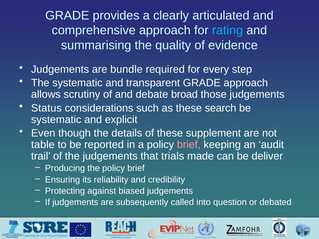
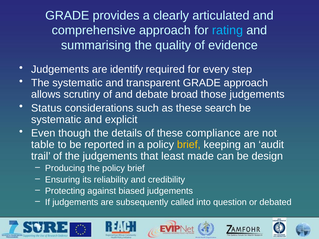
bundle: bundle -> identify
supplement: supplement -> compliance
brief at (189, 145) colour: pink -> yellow
trials: trials -> least
deliver: deliver -> design
